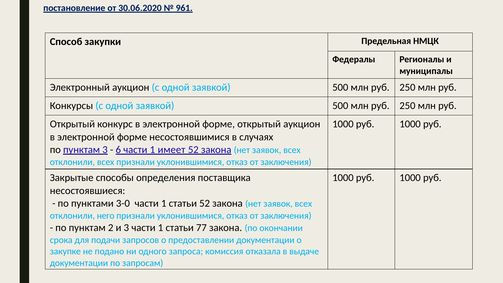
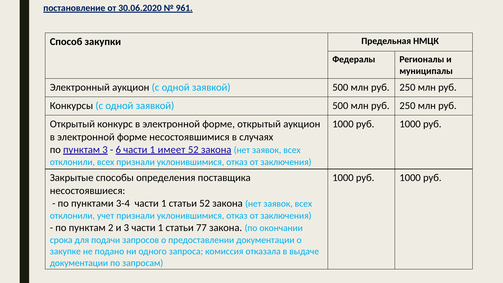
3-0: 3-0 -> 3-4
него: него -> учет
